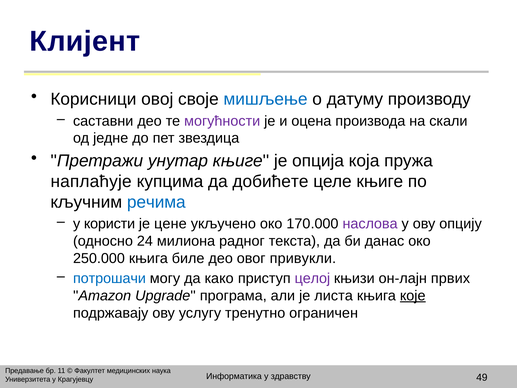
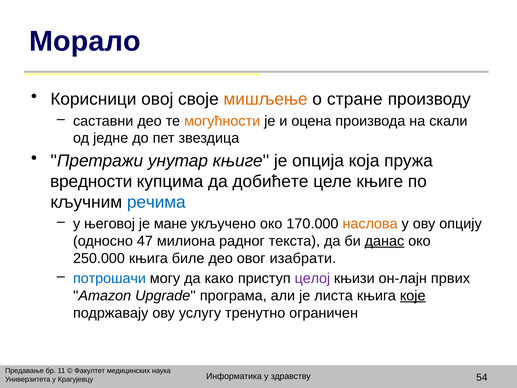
Клијент: Клијент -> Морало
мишљење colour: blue -> orange
датуму: датуму -> стране
могућности colour: purple -> orange
наплаћује: наплаћује -> вредности
користи: користи -> његовој
цене: цене -> мане
наслова colour: purple -> orange
24: 24 -> 47
данас underline: none -> present
привукли: привукли -> изабрати
49: 49 -> 54
